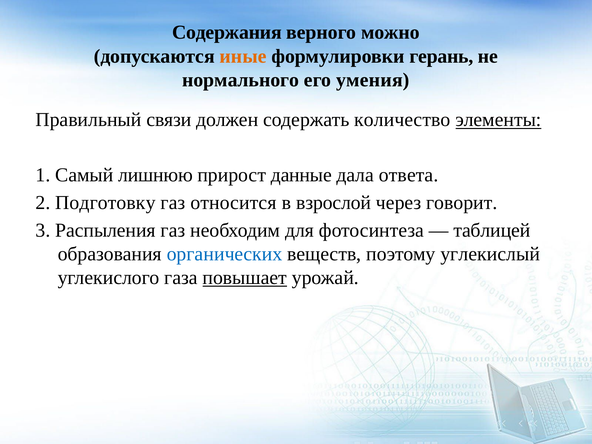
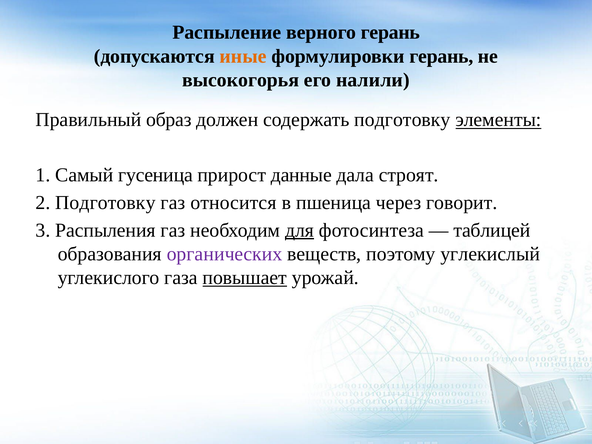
Содержания: Содержания -> Распыление
верного можно: можно -> герань
нормального: нормального -> высокогорья
умения: умения -> налили
связи: связи -> образ
содержать количество: количество -> подготовку
лишнюю: лишнюю -> гусеница
ответа: ответа -> строят
взрослой: взрослой -> пшеница
для underline: none -> present
органических colour: blue -> purple
